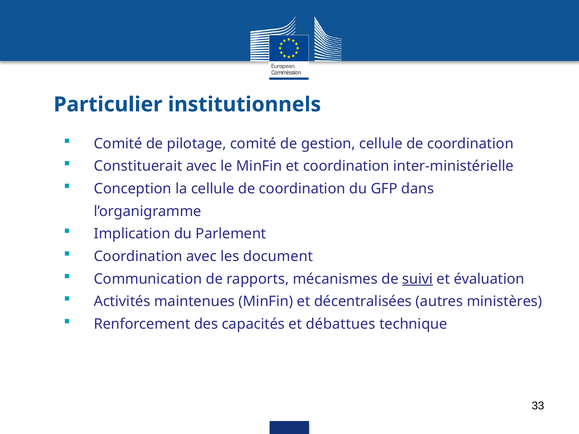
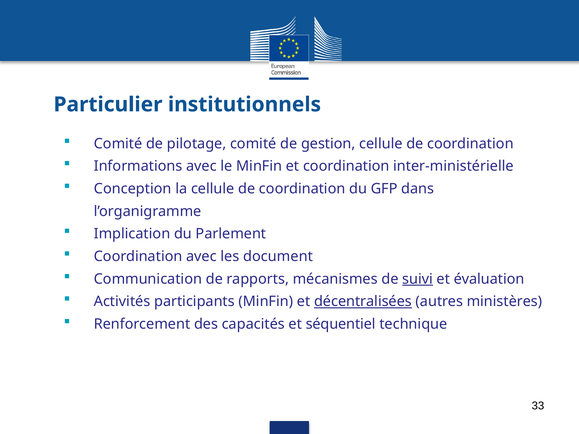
Constituerait: Constituerait -> Informations
maintenues: maintenues -> participants
décentralisées underline: none -> present
débattues: débattues -> séquentiel
